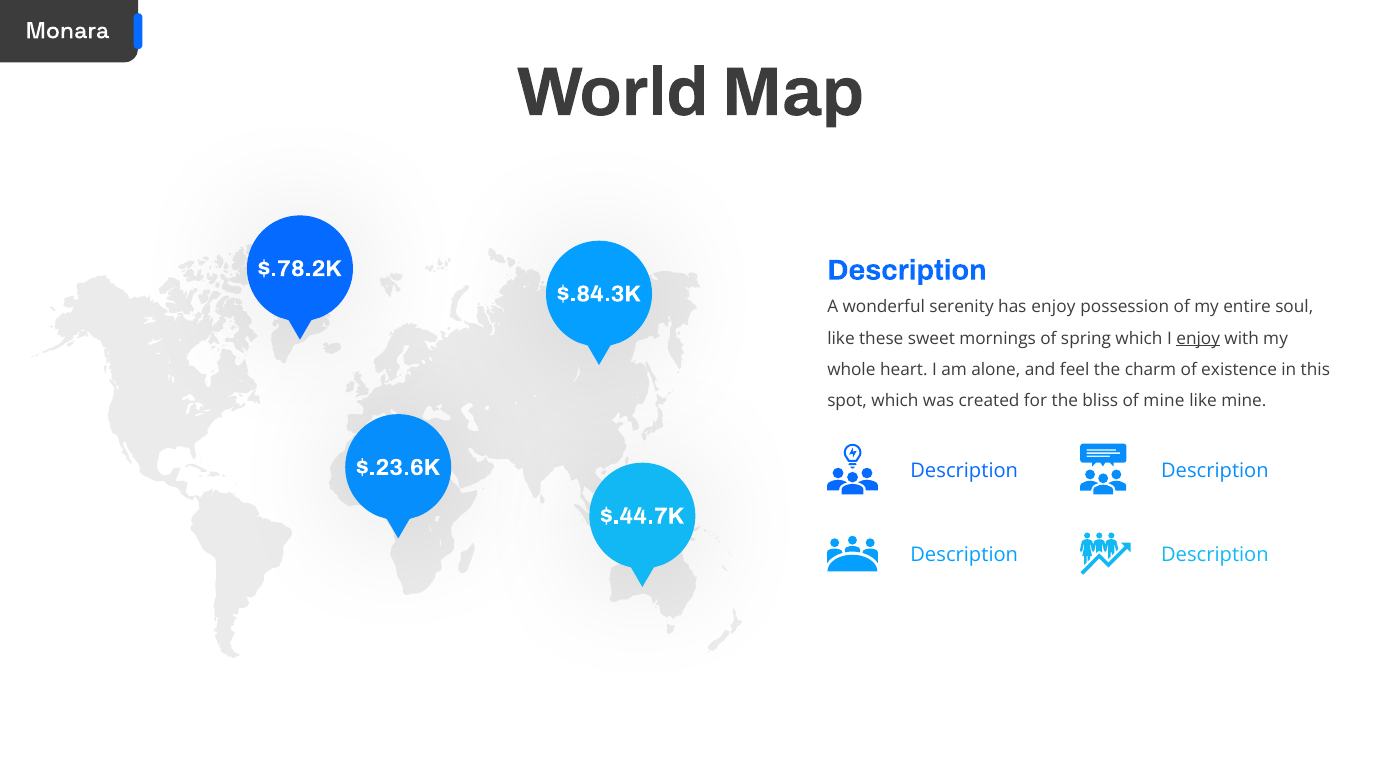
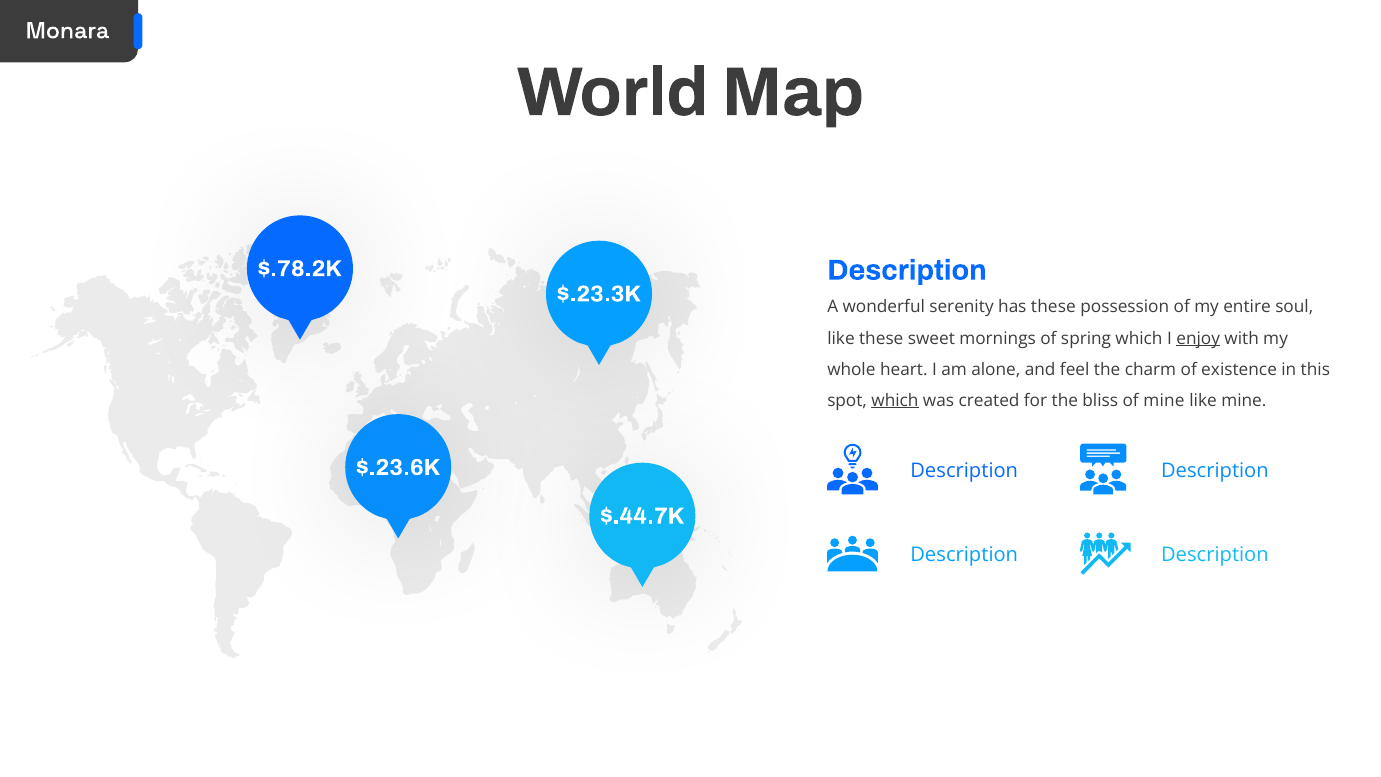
$.84.3K: $.84.3K -> $.23.3K
has enjoy: enjoy -> these
which at (895, 400) underline: none -> present
